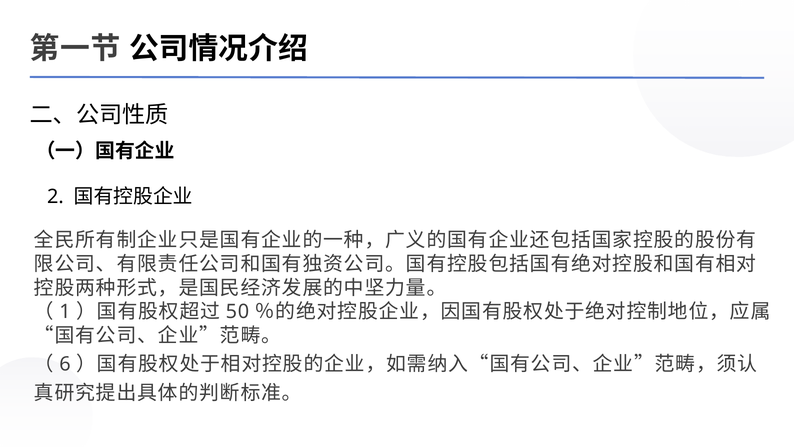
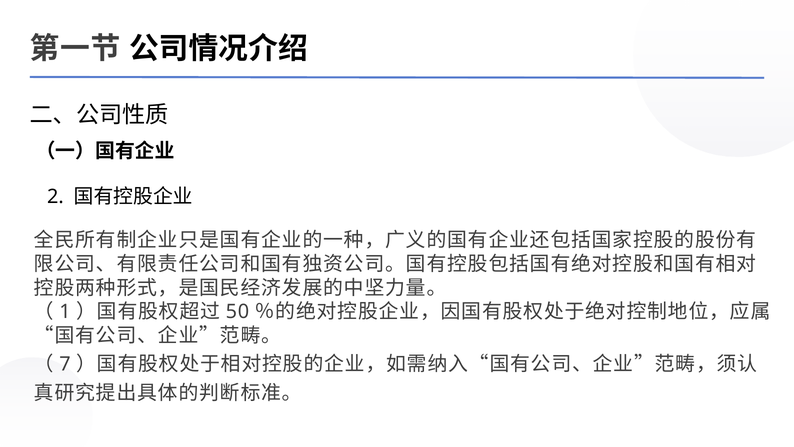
6: 6 -> 7
